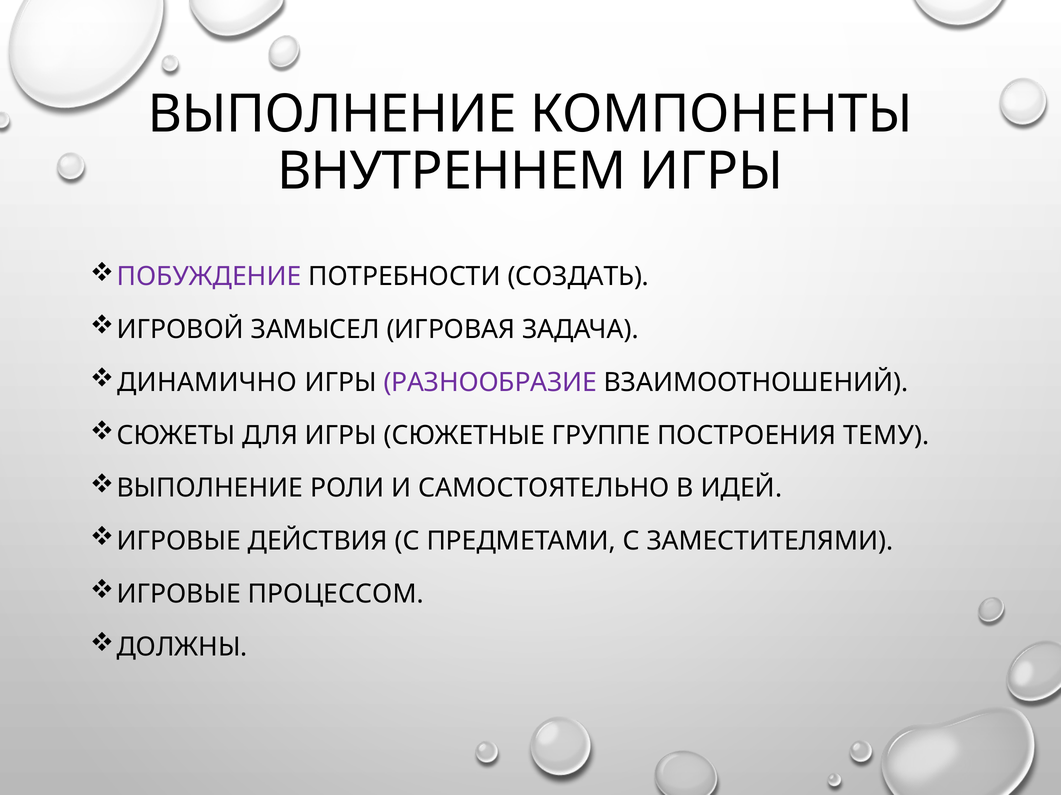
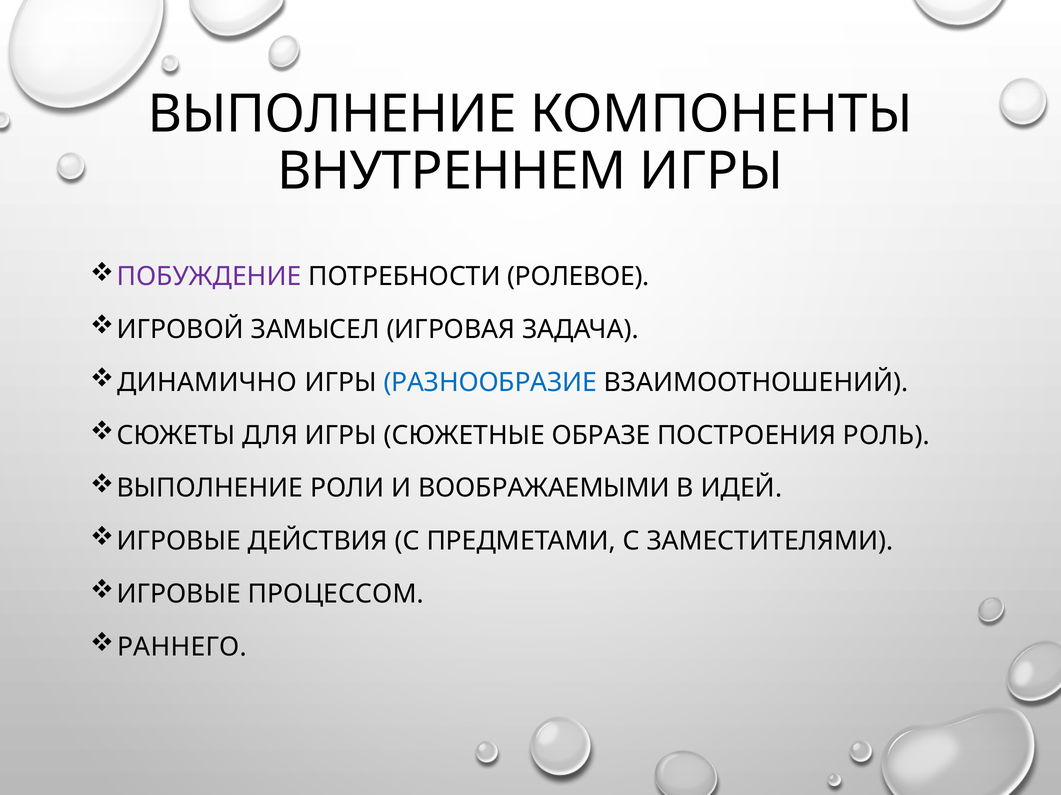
СОЗДАТЬ: СОЗДАТЬ -> РОЛЕВОЕ
РАЗНООБРАЗИЕ colour: purple -> blue
ГРУППЕ: ГРУППЕ -> ОБРАЗЕ
ТЕМУ: ТЕМУ -> РОЛЬ
САМОСТОЯТЕЛЬНО: САМОСТОЯТЕЛЬНО -> ВООБРАЖАЕМЫМИ
ДОЛЖНЫ: ДОЛЖНЫ -> РАННЕГО
